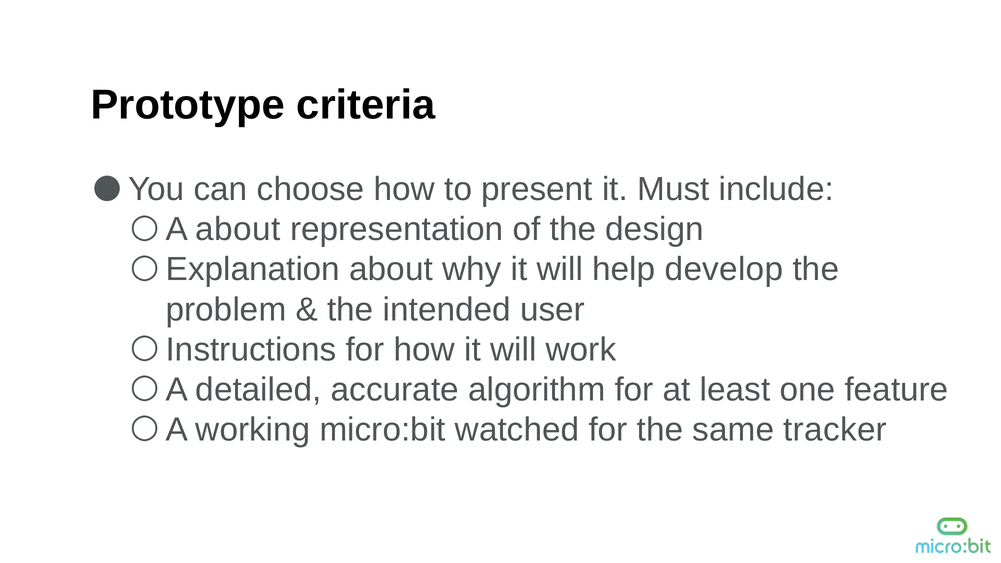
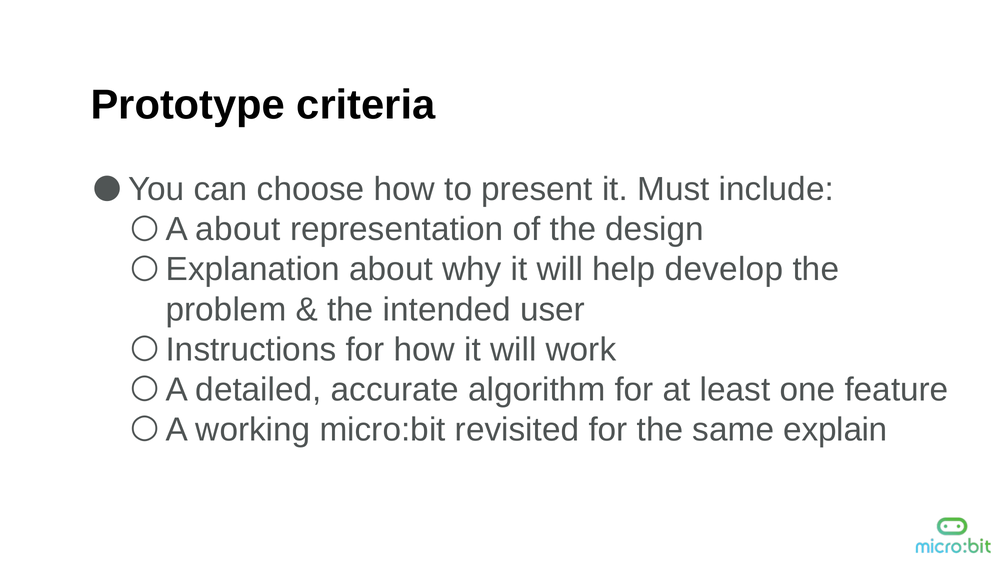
watched: watched -> revisited
tracker: tracker -> explain
